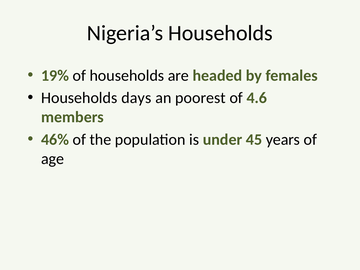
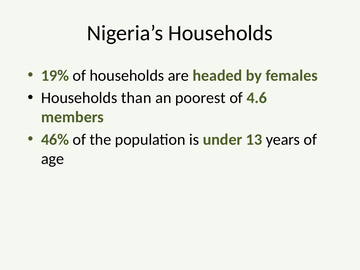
days: days -> than
45: 45 -> 13
